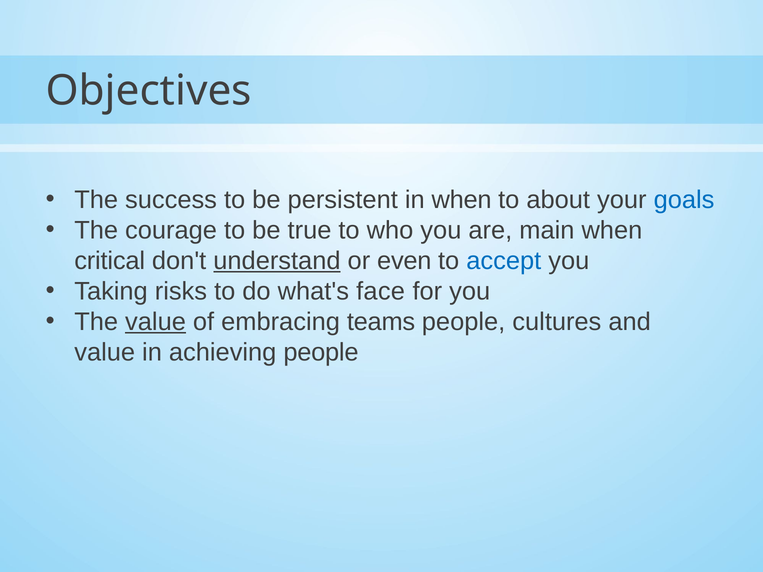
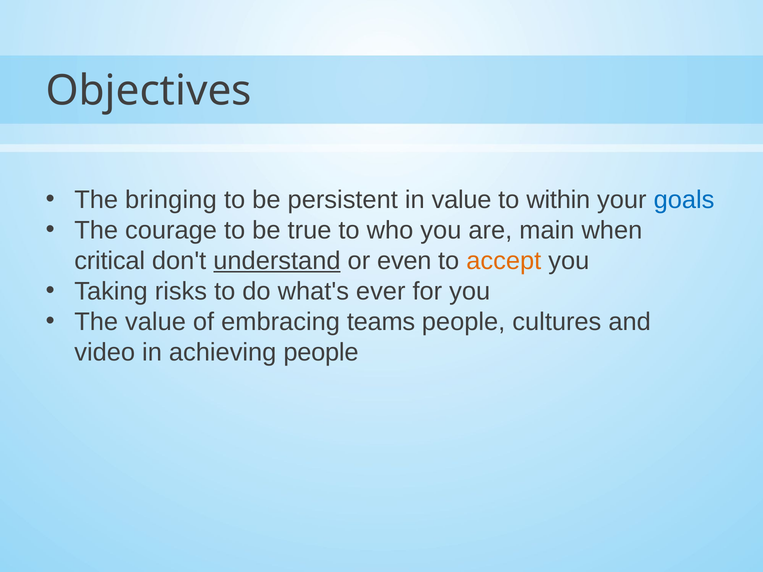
success: success -> bringing
in when: when -> value
about: about -> within
accept colour: blue -> orange
face: face -> ever
value at (156, 322) underline: present -> none
value at (105, 352): value -> video
